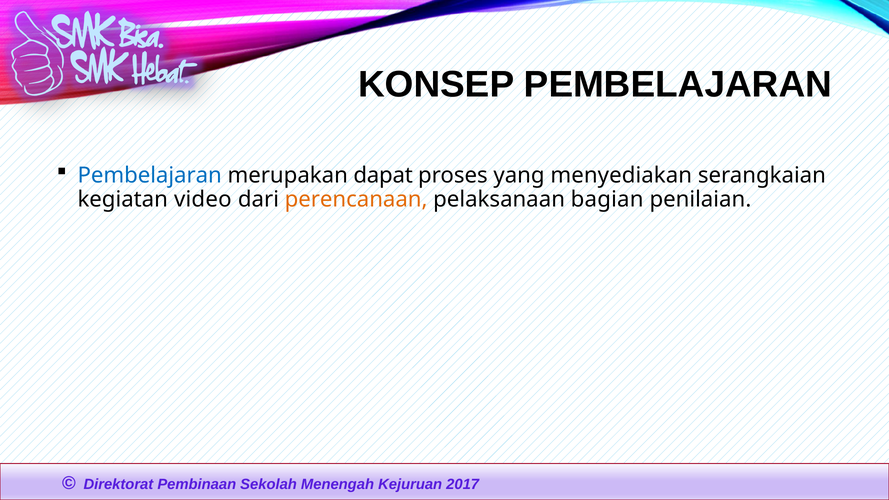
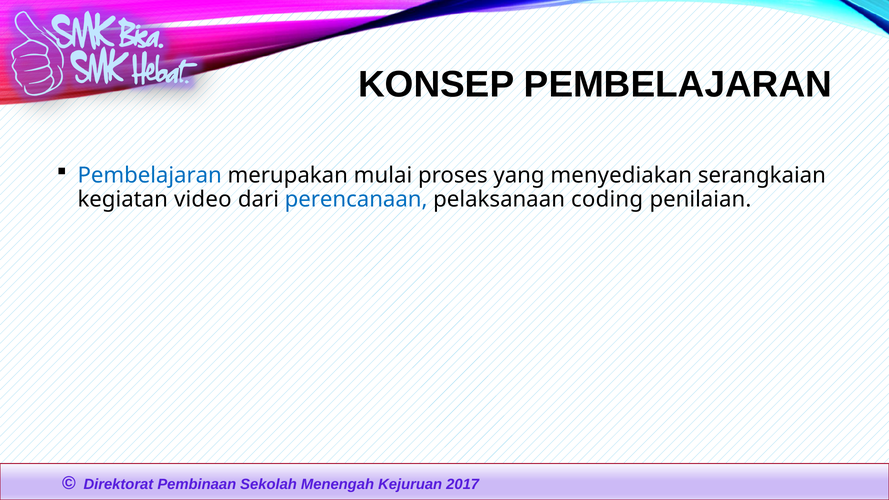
dapat: dapat -> mulai
perencanaan colour: orange -> blue
bagian: bagian -> coding
